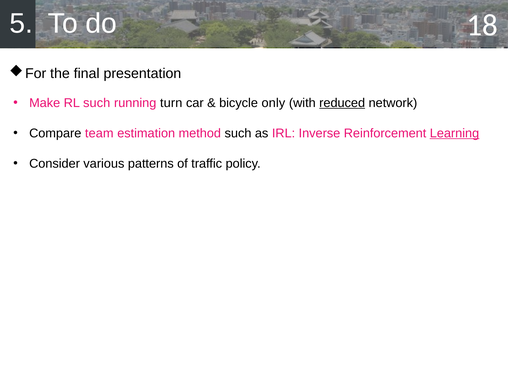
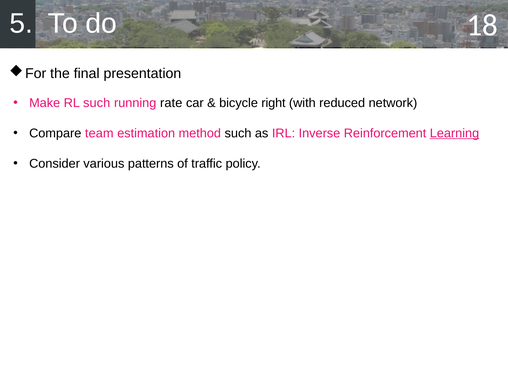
turn: turn -> rate
only: only -> right
reduced underline: present -> none
